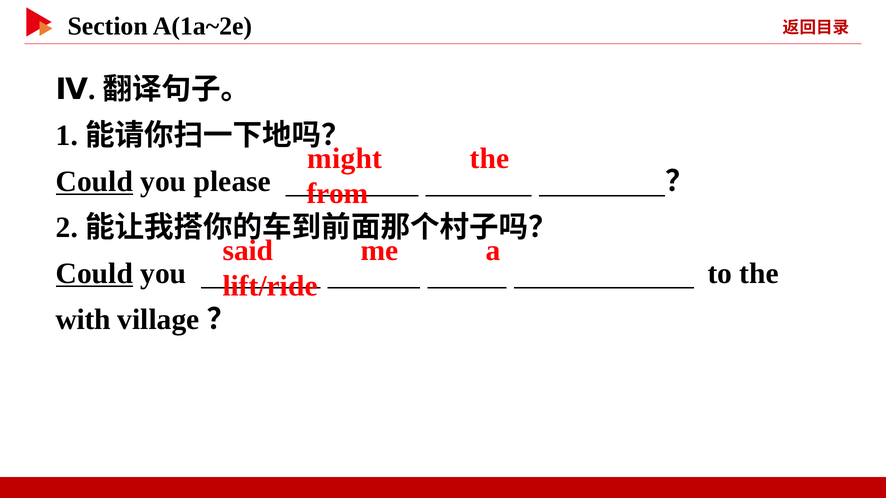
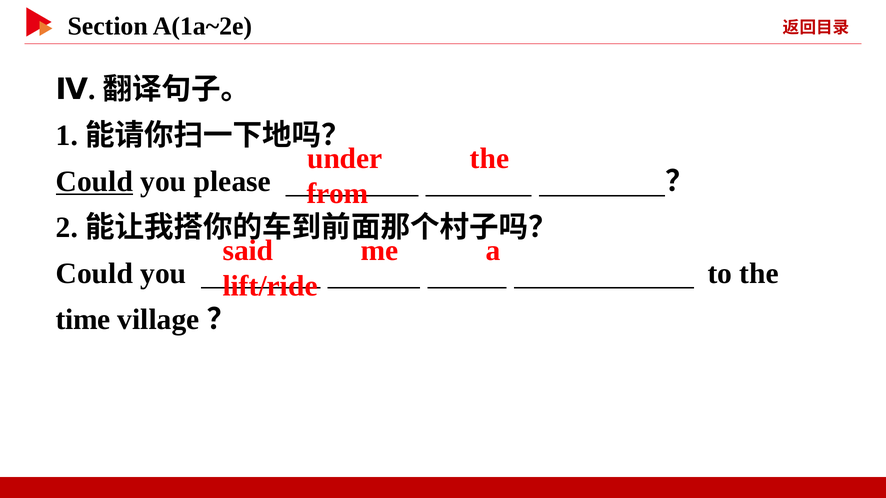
might: might -> under
Could at (94, 274) underline: present -> none
with: with -> time
